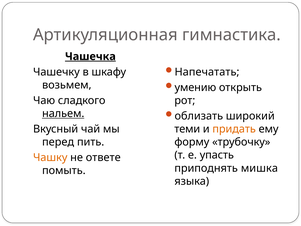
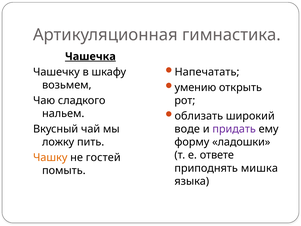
нальем underline: present -> none
теми: теми -> воде
придать colour: orange -> purple
перед: перед -> ложку
трубочку: трубочку -> ладошки
упасть: упасть -> ответе
ответе: ответе -> гостей
